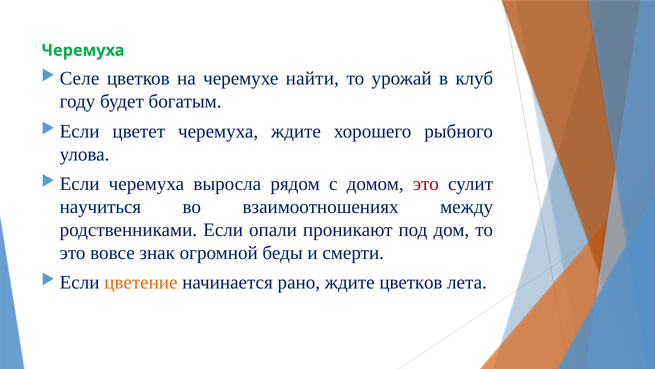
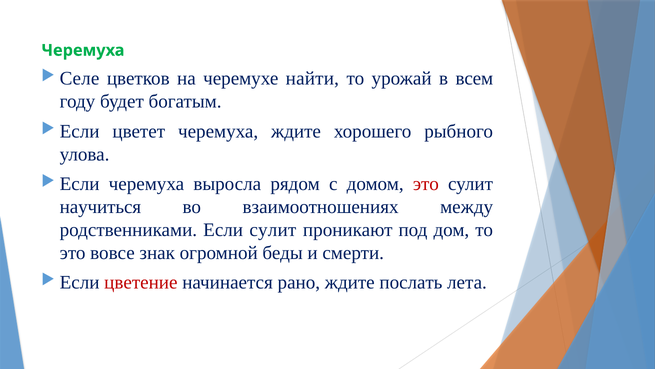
клуб: клуб -> всем
Если опали: опали -> сулит
цветение colour: orange -> red
ждите цветков: цветков -> послать
